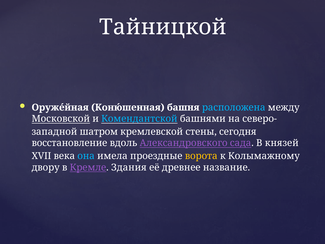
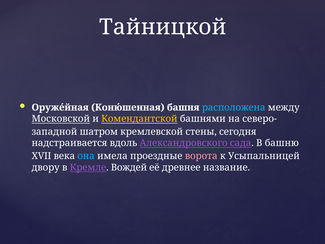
Комендантской colour: light blue -> yellow
восстановление: восстановление -> надстраивается
князей: князей -> башню
ворота colour: yellow -> pink
Колымажному: Колымажному -> Усыпальницей
Здания: Здания -> Вождей
